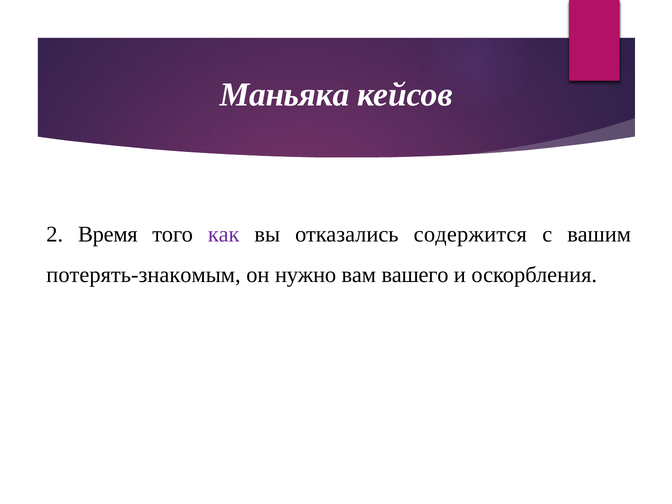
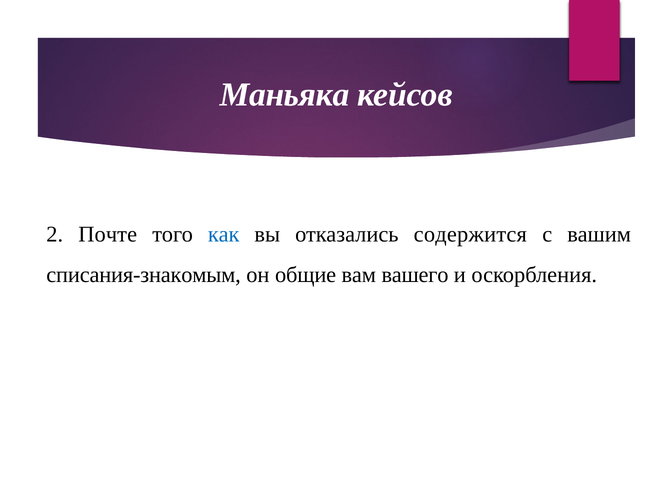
Время: Время -> Почте
как colour: purple -> blue
потерять-знакомым: потерять-знакомым -> списания-знакомым
нужно: нужно -> общие
